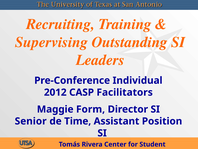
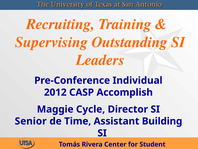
Facilitators: Facilitators -> Accomplish
Form: Form -> Cycle
Position: Position -> Building
